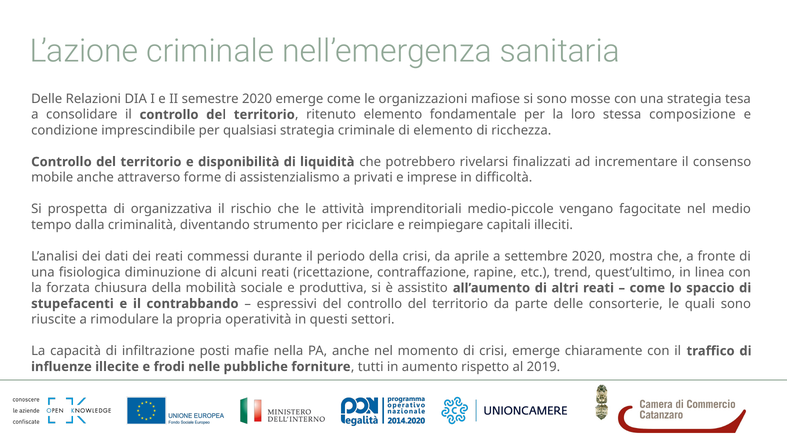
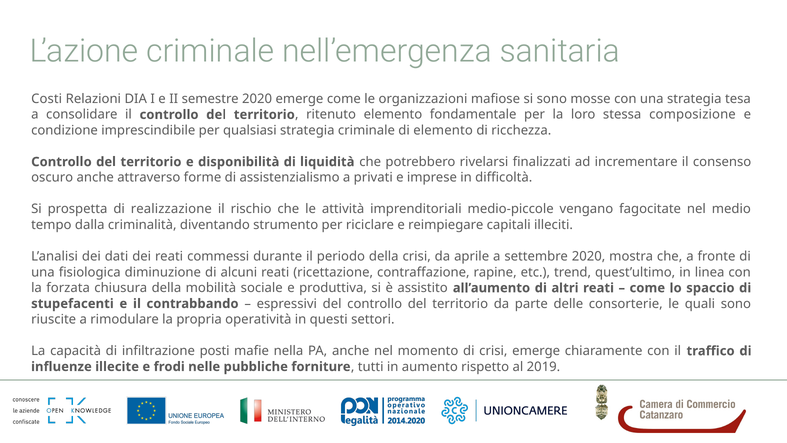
Delle at (47, 99): Delle -> Costi
mobile: mobile -> oscuro
organizzativa: organizzativa -> realizzazione
